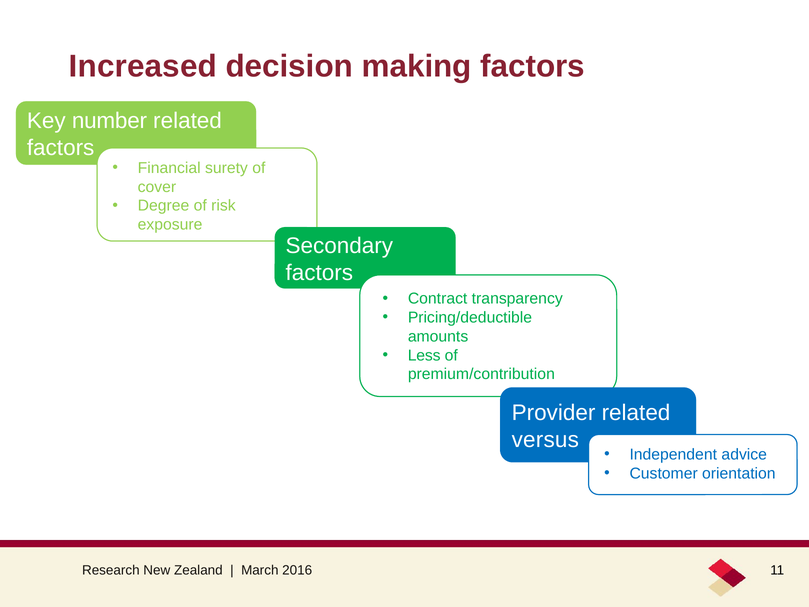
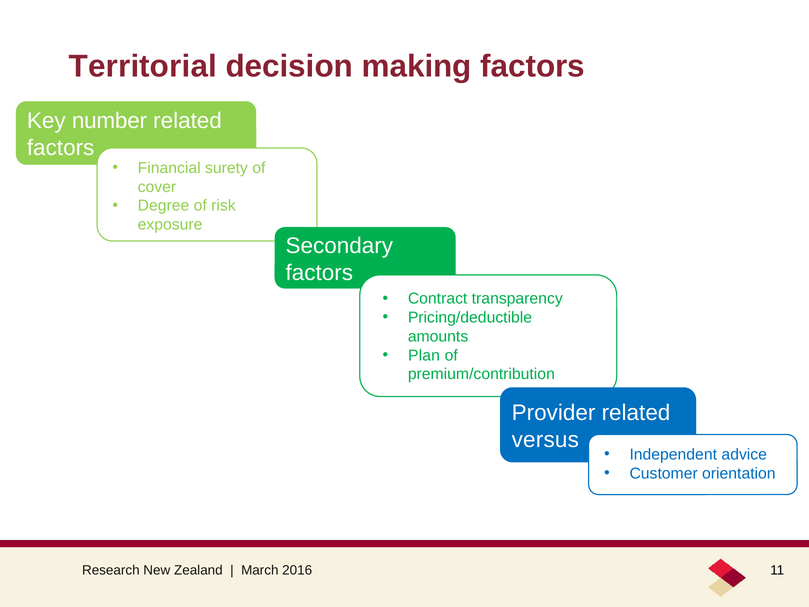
Increased: Increased -> Territorial
Less: Less -> Plan
